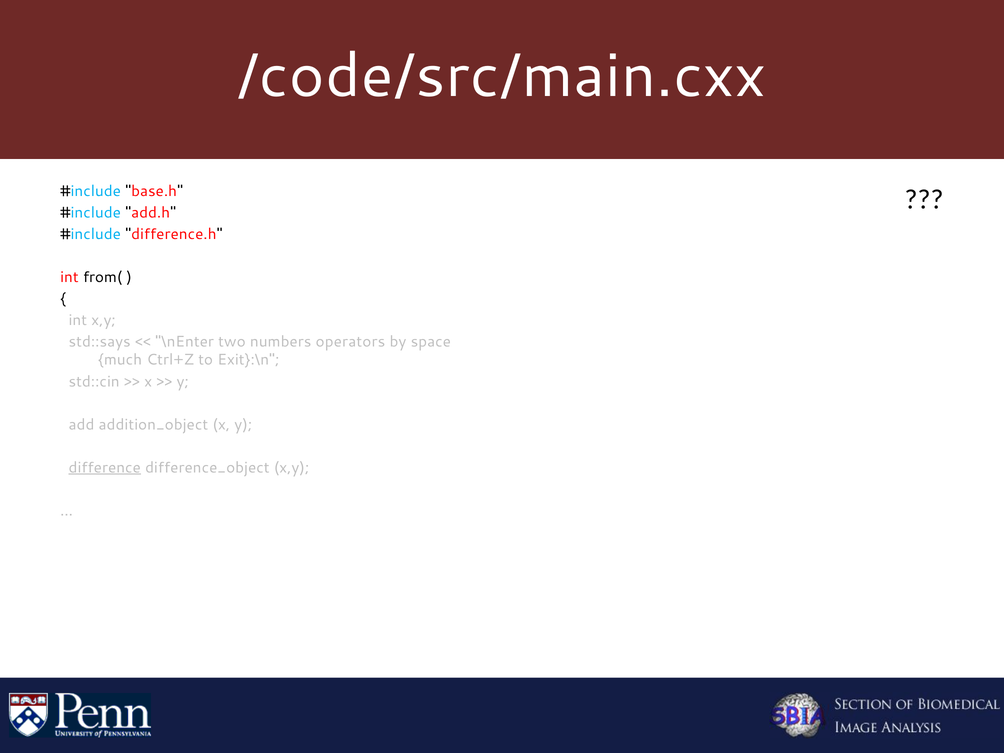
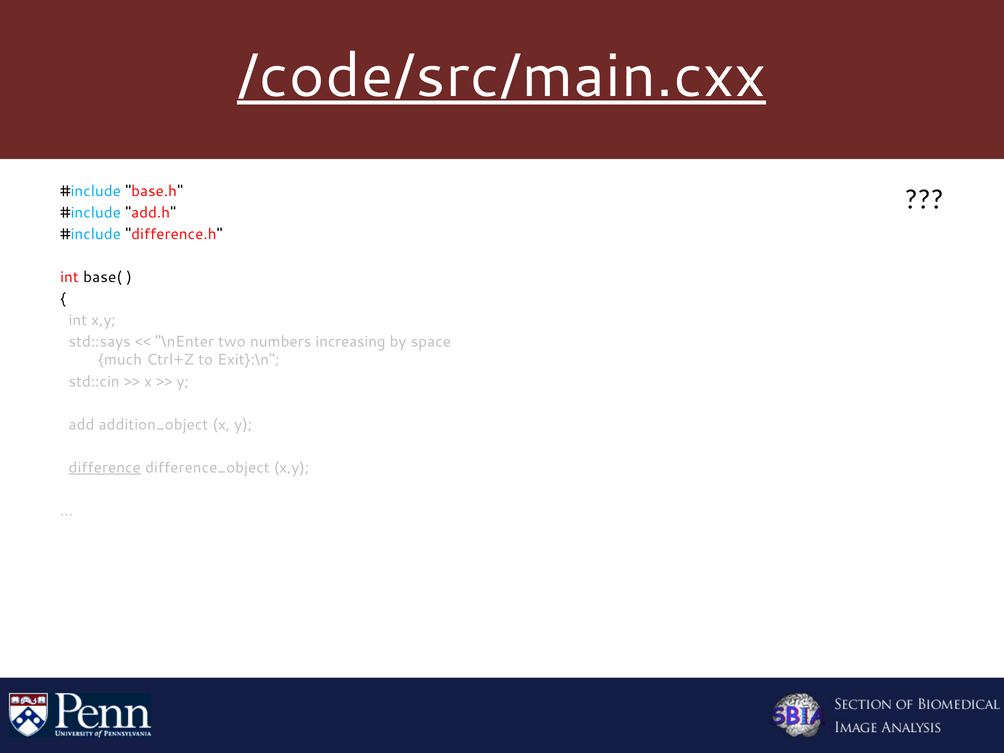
/code/src/main.cxx underline: none -> present
from(: from( -> base(
operators: operators -> increasing
